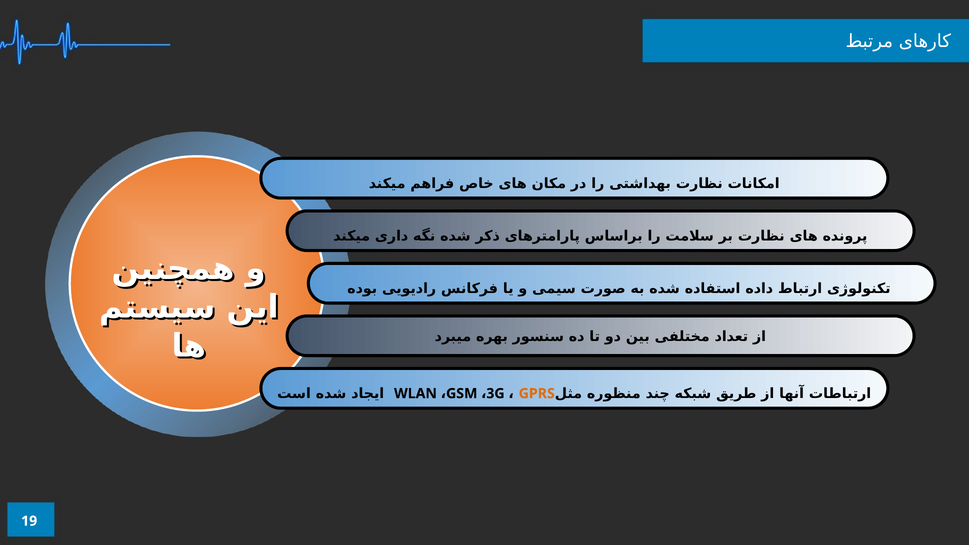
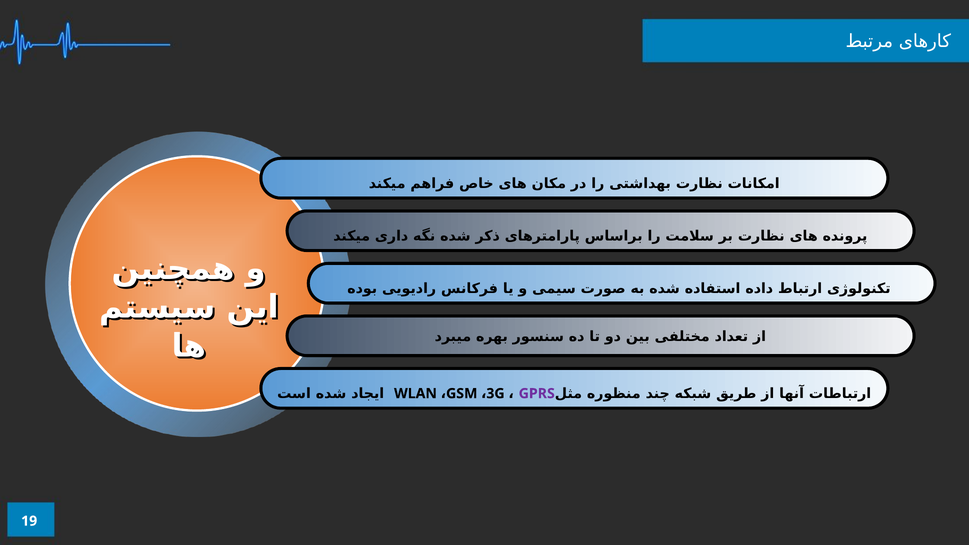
GPRS colour: orange -> purple
